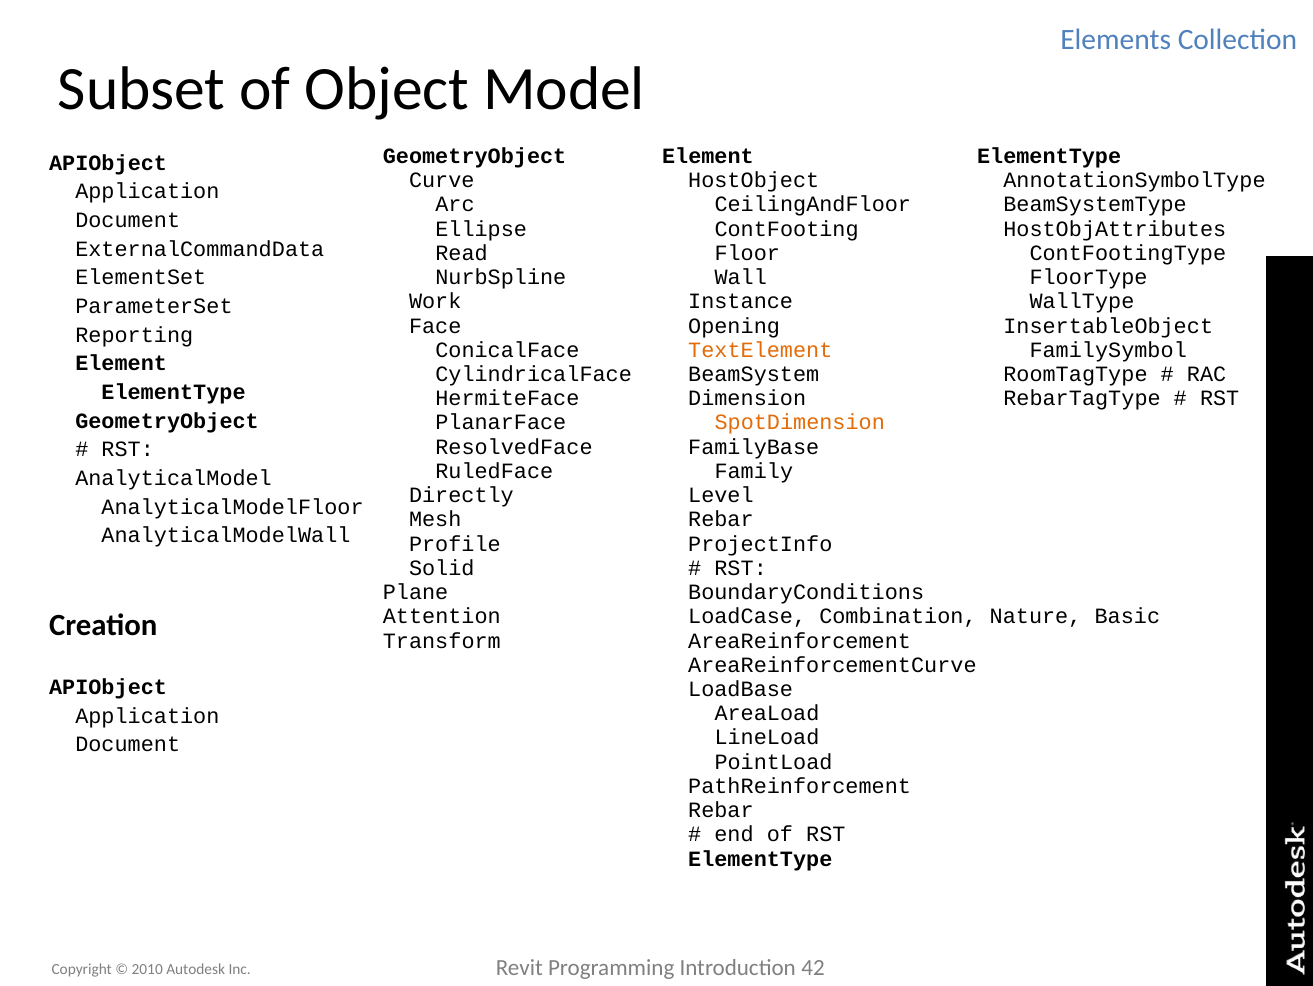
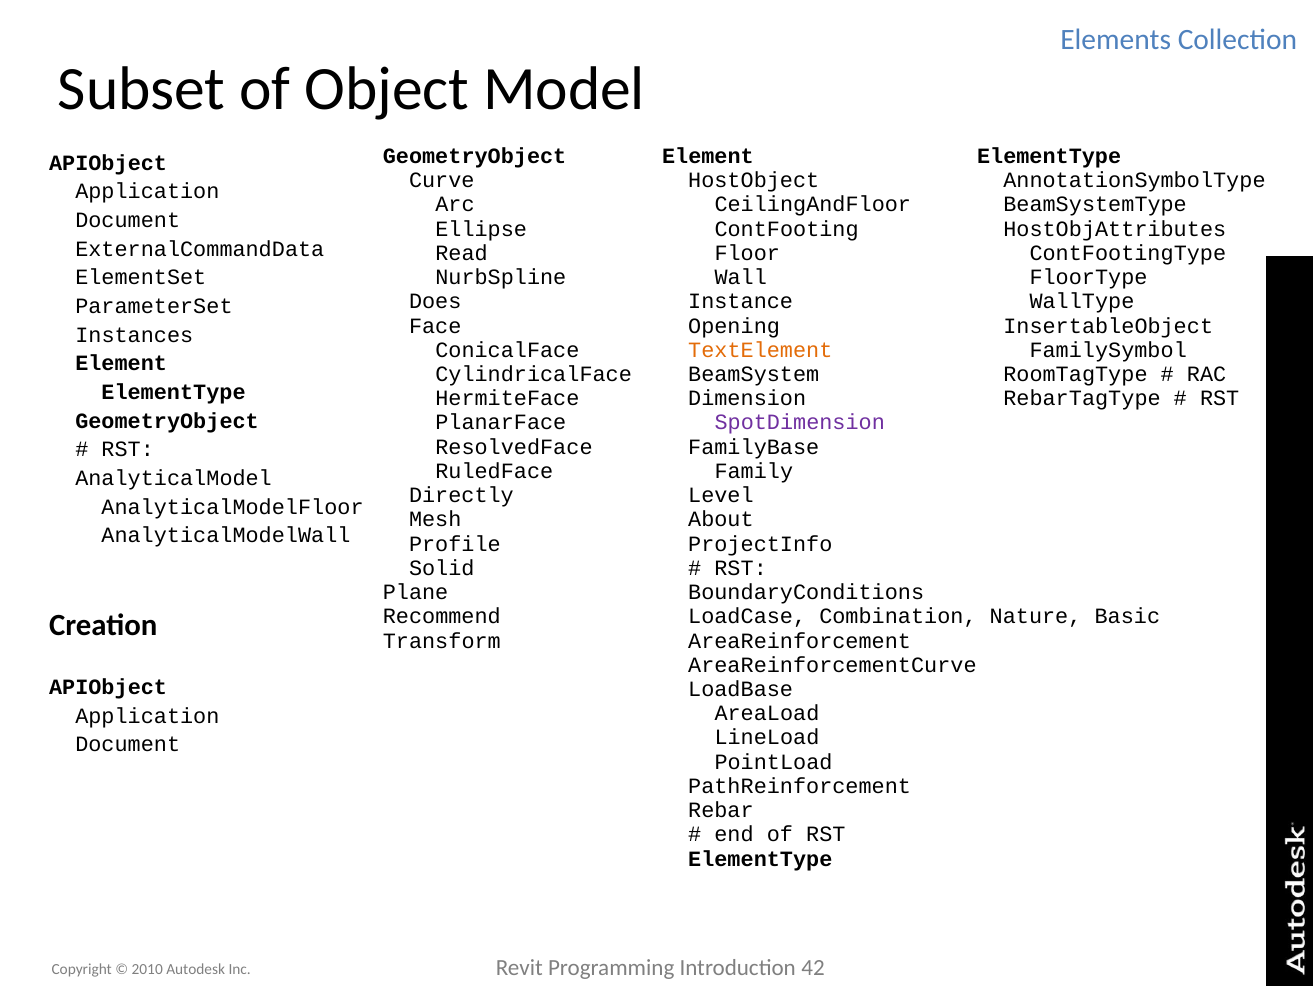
Work: Work -> Does
Reporting: Reporting -> Instances
SpotDimension colour: orange -> purple
Rebar at (721, 519): Rebar -> About
Attention: Attention -> Recommend
